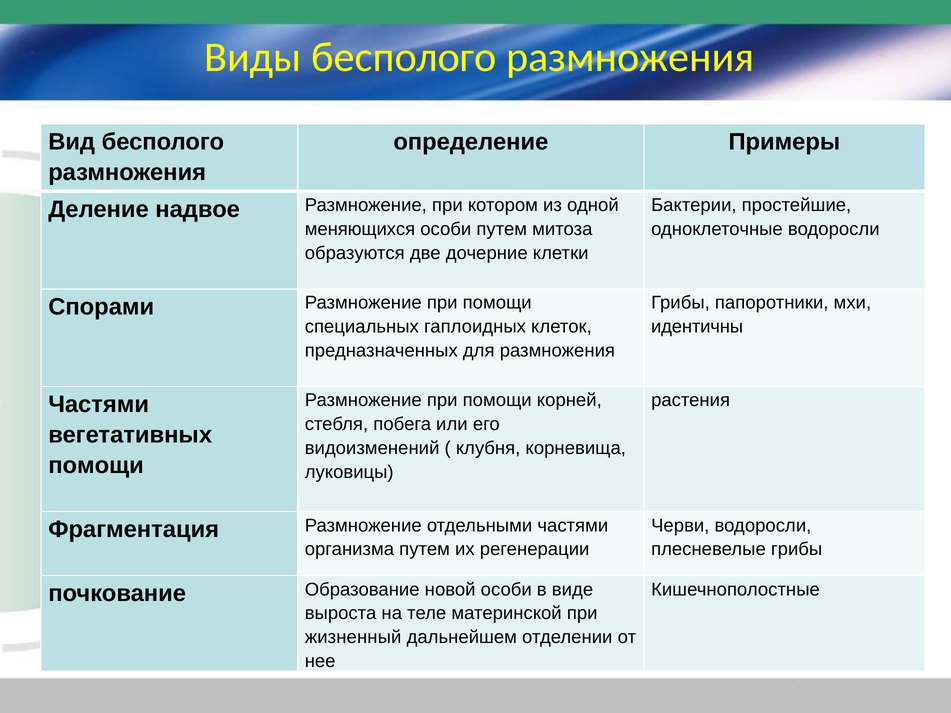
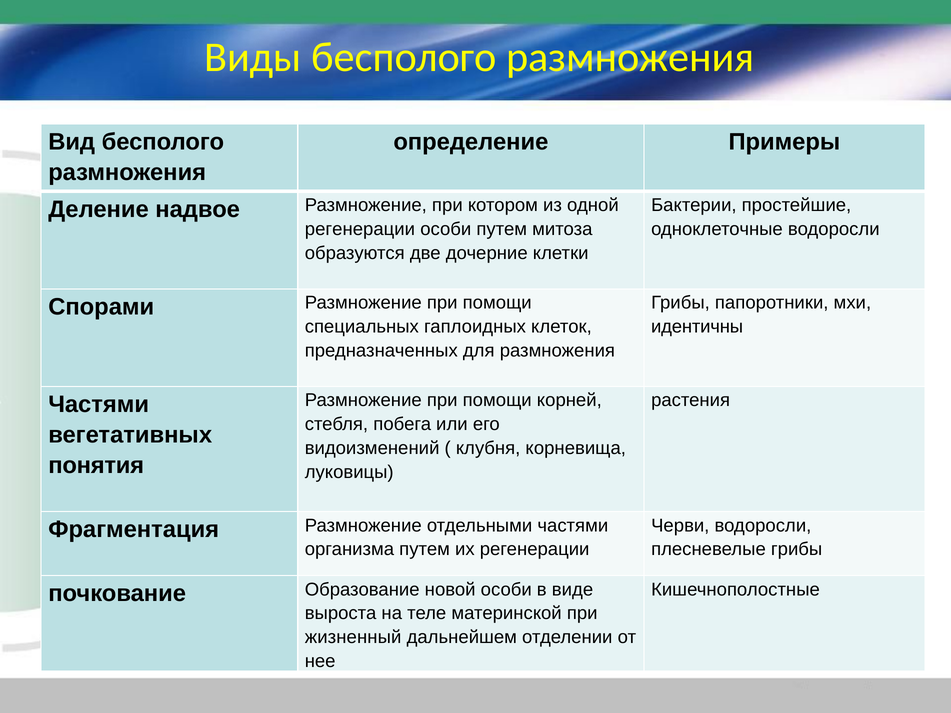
меняющихся at (360, 229): меняющихся -> регенерации
помощи at (96, 466): помощи -> понятия
